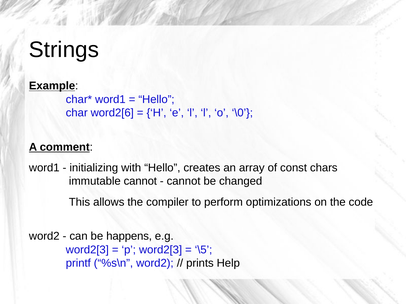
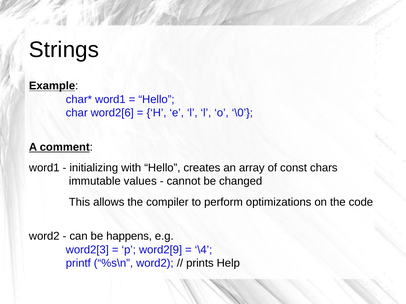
immutable cannot: cannot -> values
p word2[3: word2[3 -> word2[9
\5: \5 -> \4
